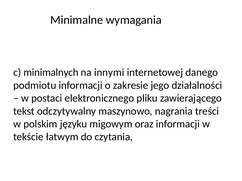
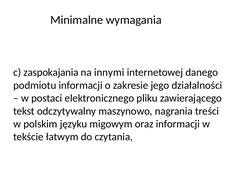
minimalnych: minimalnych -> zaspokajania
